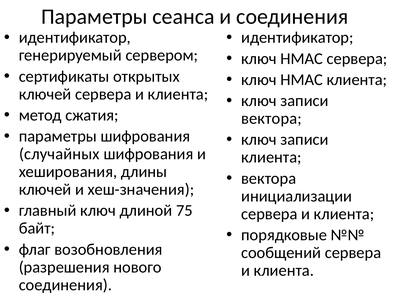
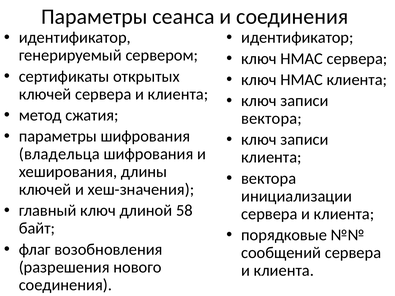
случайных: случайных -> владельца
75: 75 -> 58
